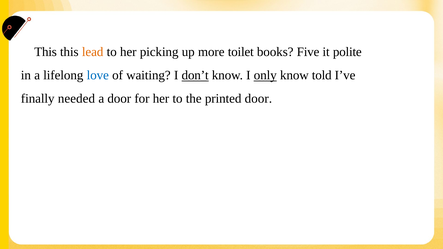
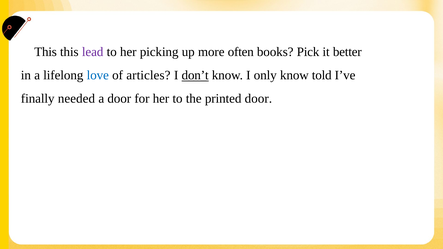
lead colour: orange -> purple
toilet: toilet -> often
Five: Five -> Pick
polite: polite -> better
waiting: waiting -> articles
only underline: present -> none
